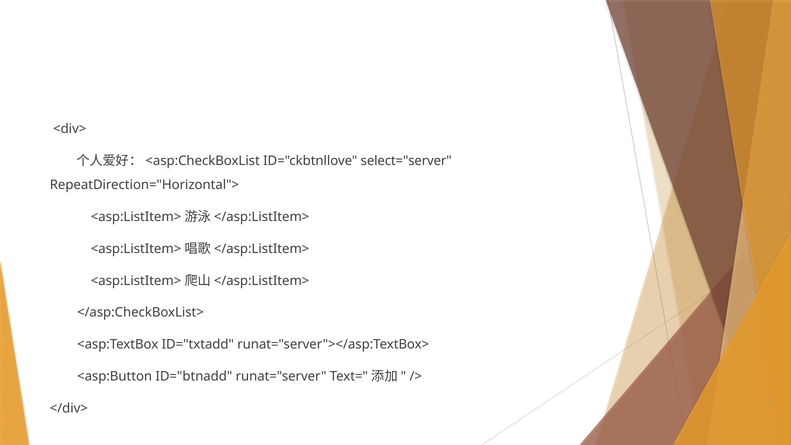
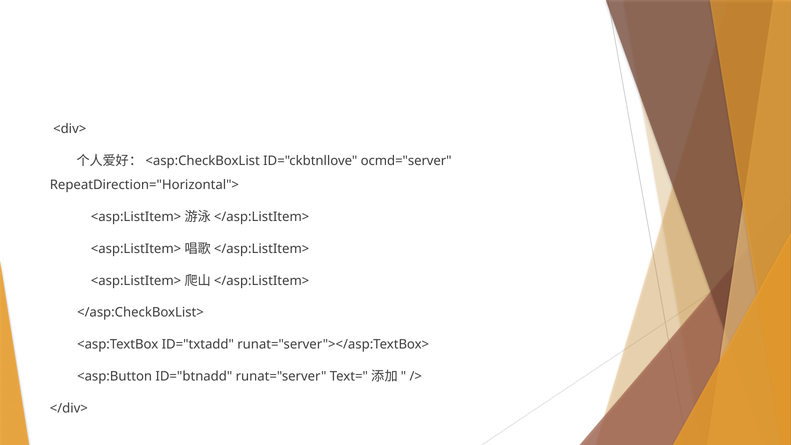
select="server: select="server -> ocmd="server
